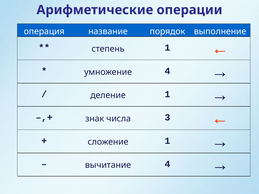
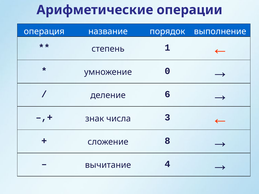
умножение 4: 4 -> 0
деление 1: 1 -> 6
сложение 1: 1 -> 8
